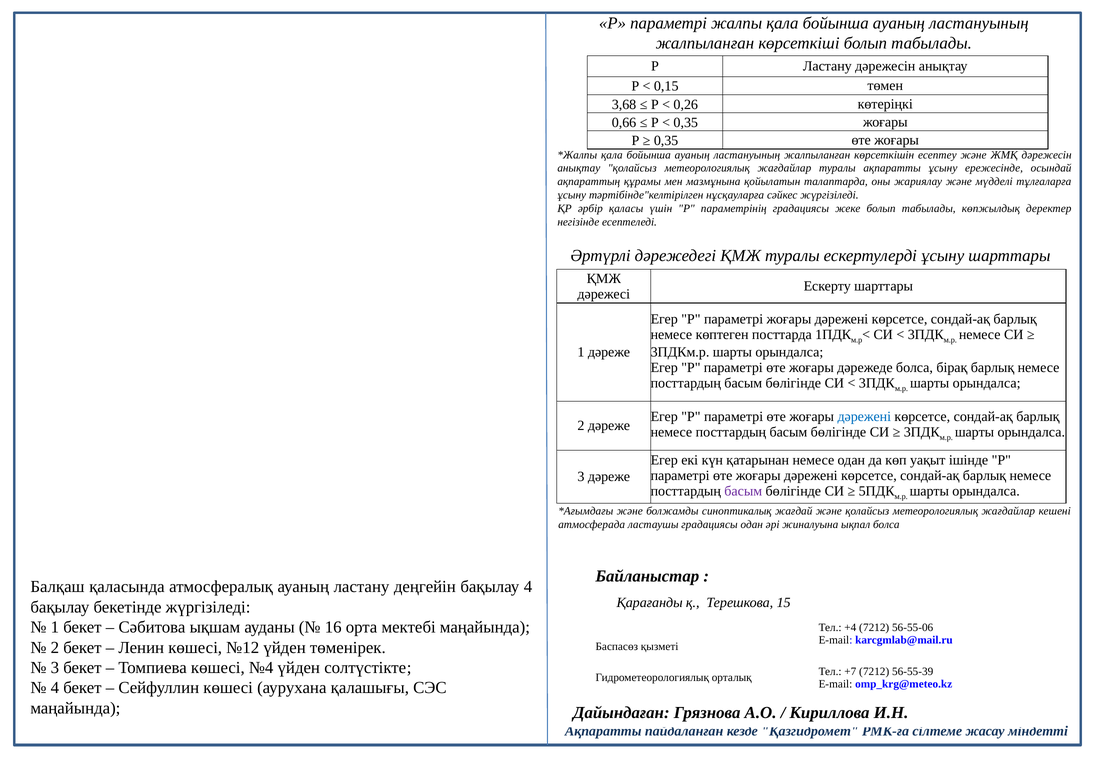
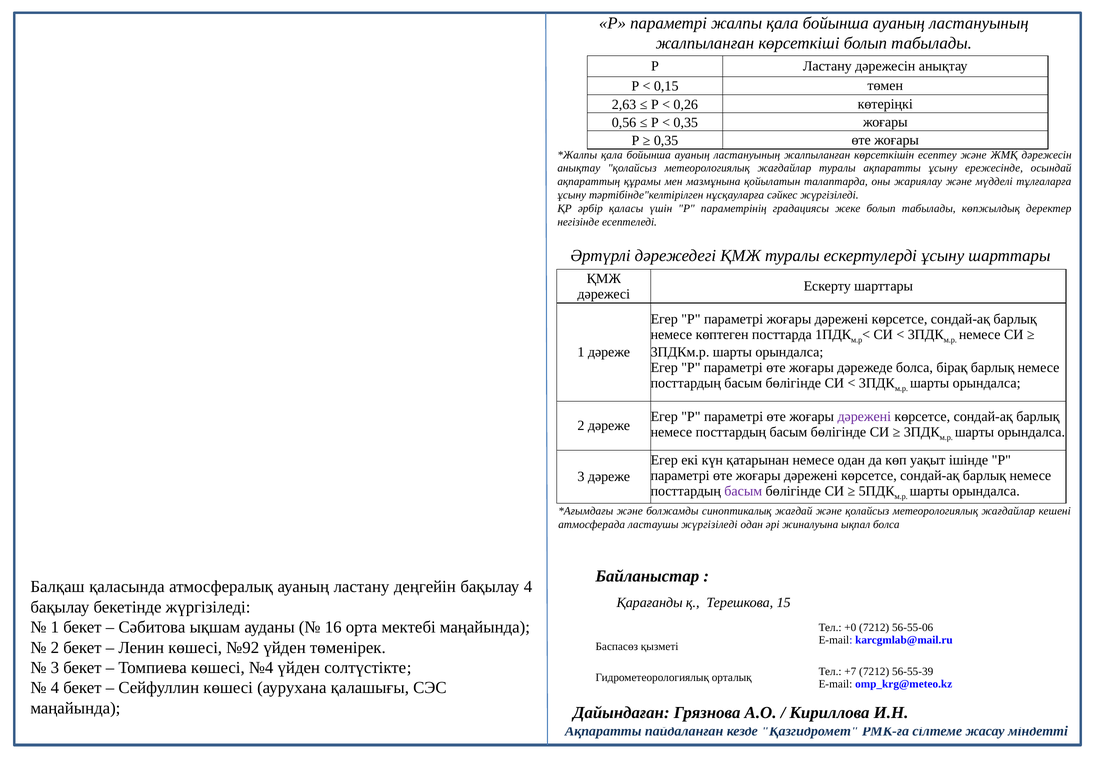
3,68: 3,68 -> 2,63
0,66: 0,66 -> 0,56
дәрежені at (864, 417) colour: blue -> purple
ластаушы градациясы: градациясы -> жүргізіледі
+4: +4 -> +0
№12: №12 -> №92
